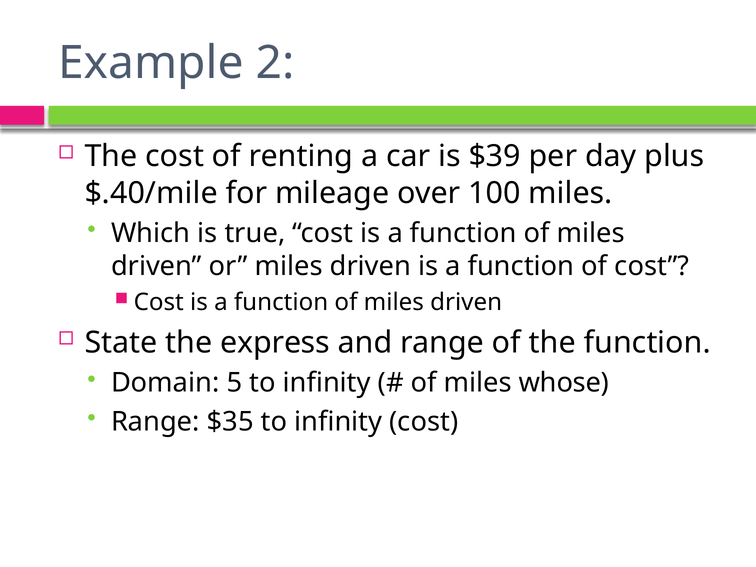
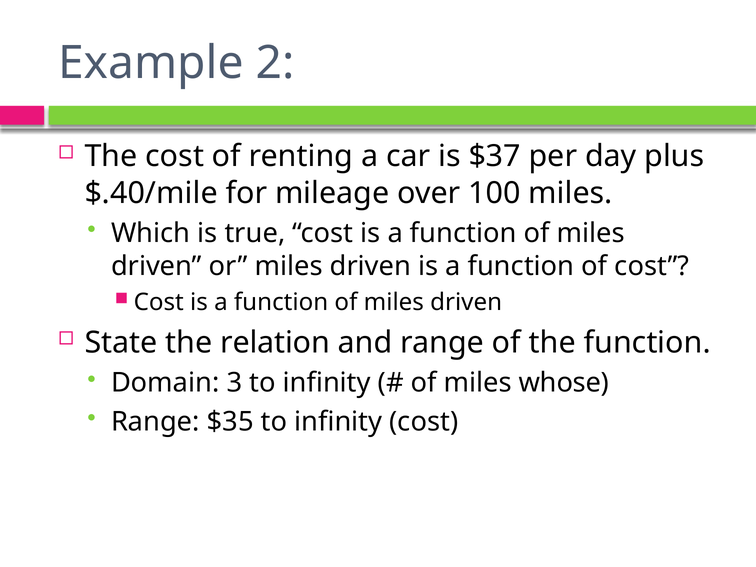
$39: $39 -> $37
express: express -> relation
5: 5 -> 3
